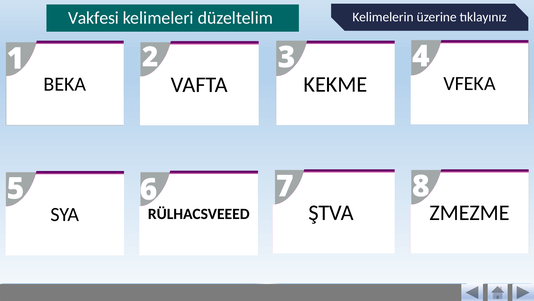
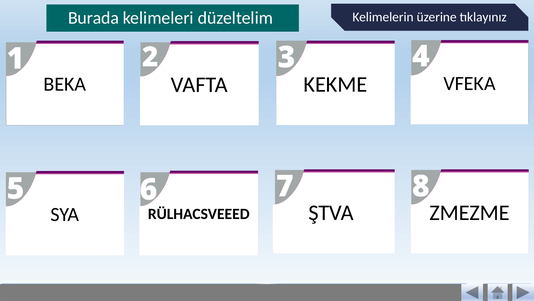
Vakfesi: Vakfesi -> Burada
